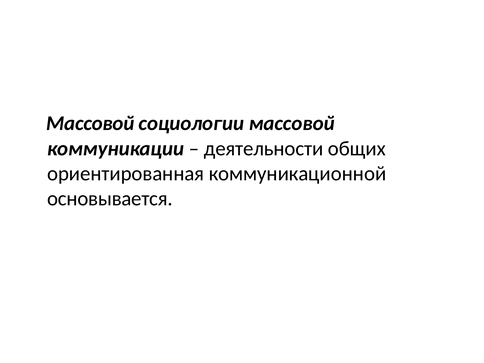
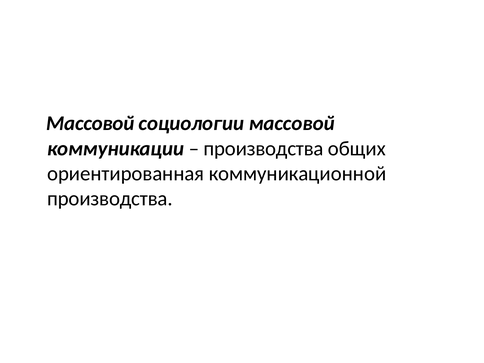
деятельности at (264, 148): деятельности -> производства
основывается at (110, 198): основывается -> производства
